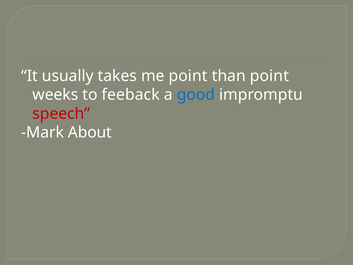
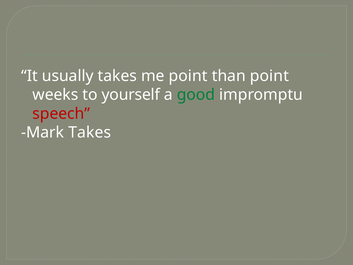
feeback: feeback -> yourself
good colour: blue -> green
Mark About: About -> Takes
